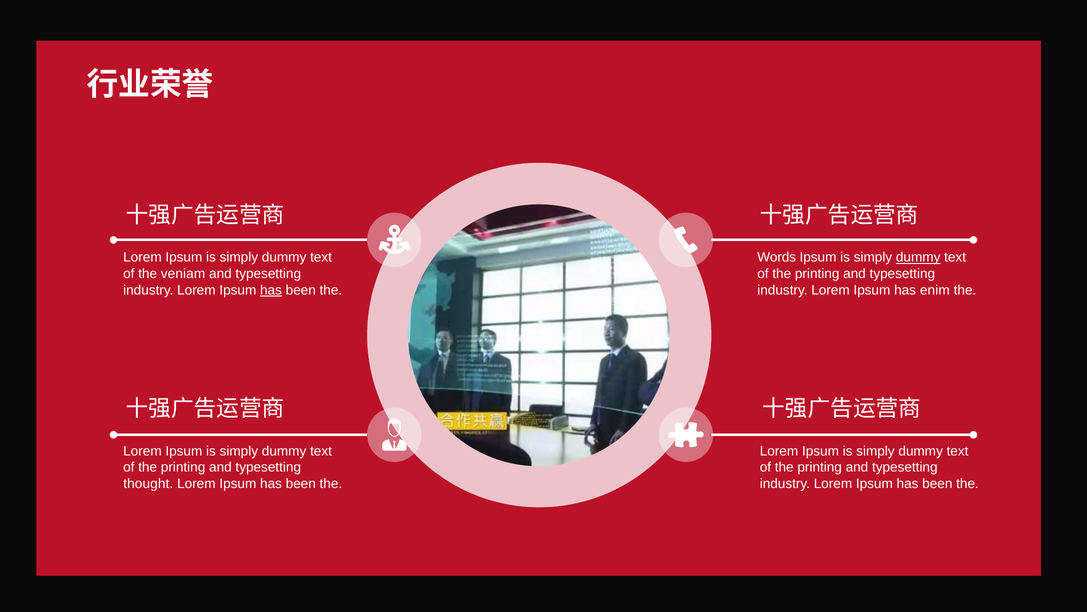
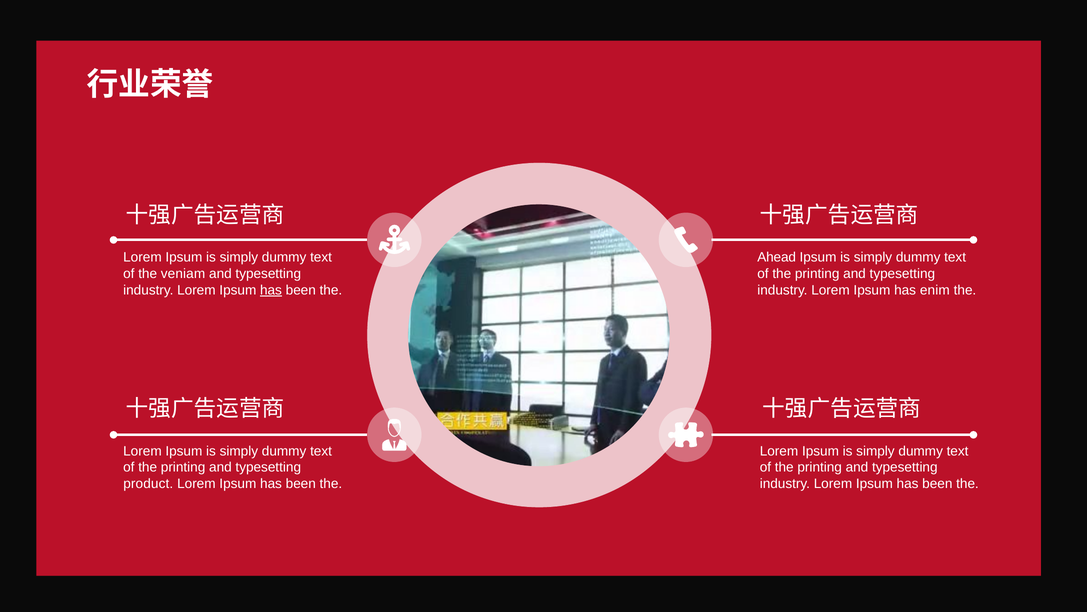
Words: Words -> Ahead
dummy at (918, 257) underline: present -> none
thought: thought -> product
